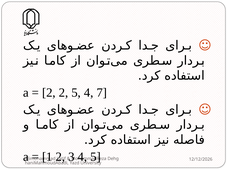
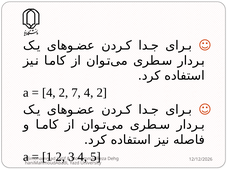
2 at (49, 93): 2 -> 4
2 5: 5 -> 7
7 at (102, 93): 7 -> 2
